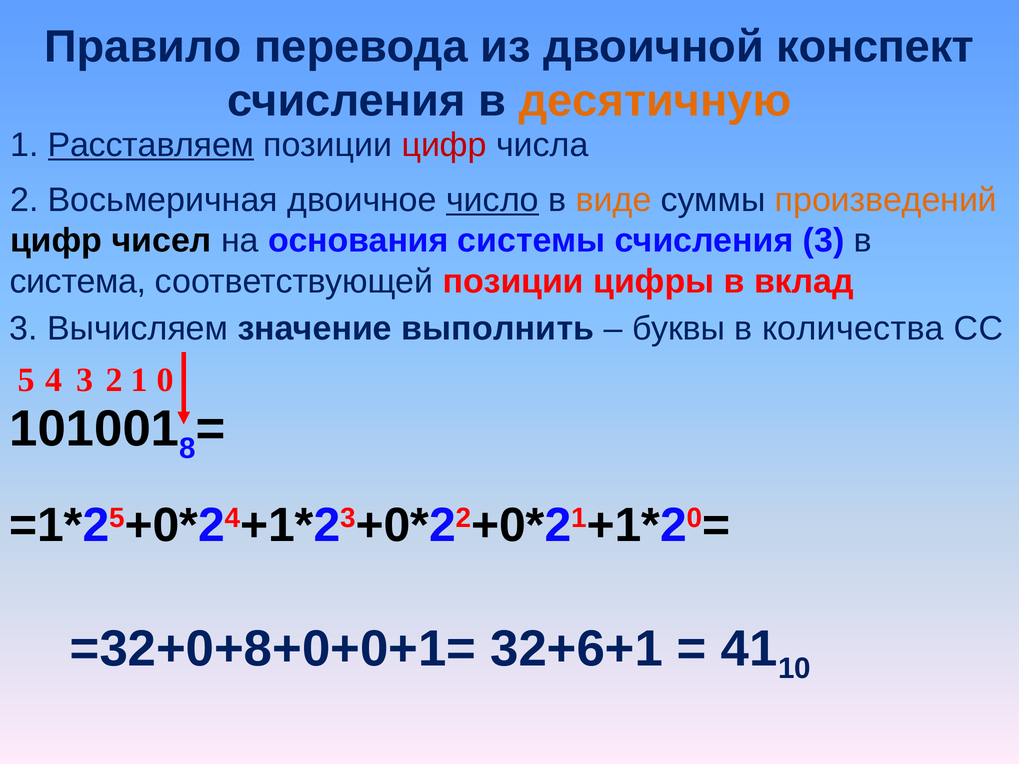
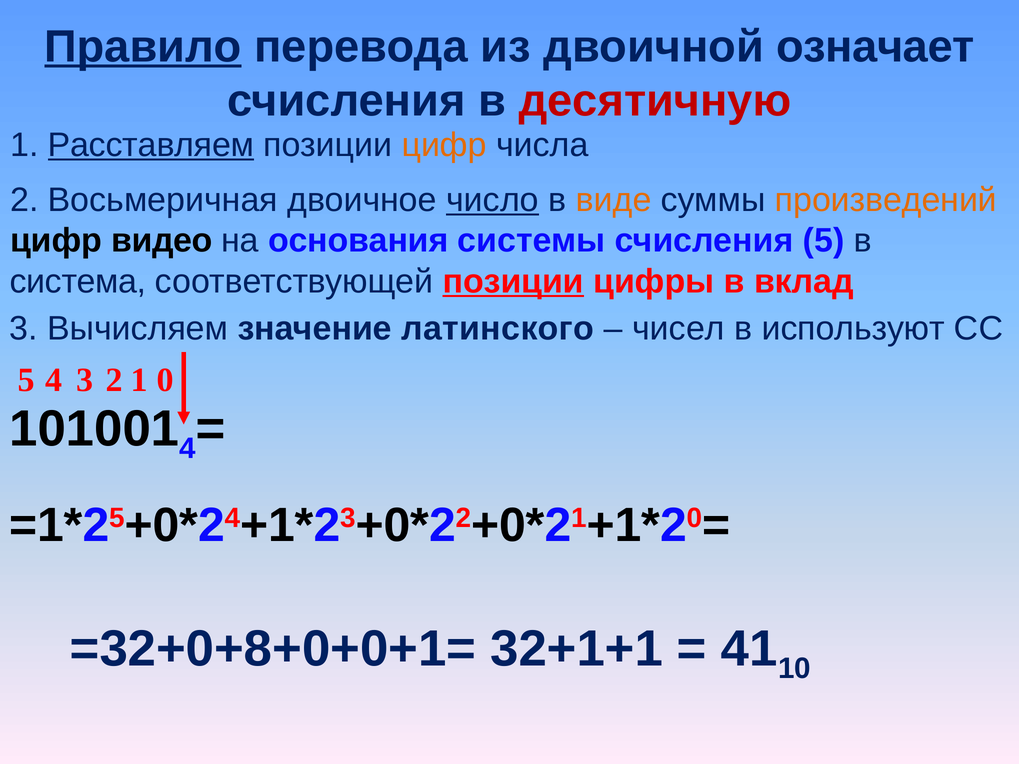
Правило underline: none -> present
конспект: конспект -> означает
десятичную colour: orange -> red
цифр at (444, 145) colour: red -> orange
чисел: чисел -> видео
счисления 3: 3 -> 5
позиции at (513, 281) underline: none -> present
выполнить: выполнить -> латинского
буквы: буквы -> чисел
количества: количества -> используют
8 at (188, 449): 8 -> 4
32+6+1: 32+6+1 -> 32+1+1
